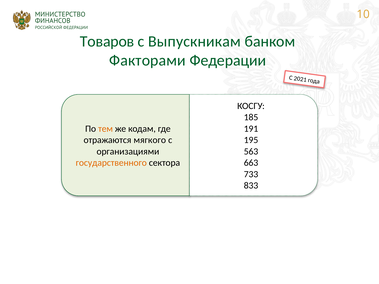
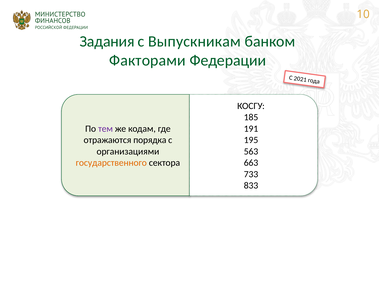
Товаров: Товаров -> Задания
тем colour: orange -> purple
мягкого: мягкого -> порядка
